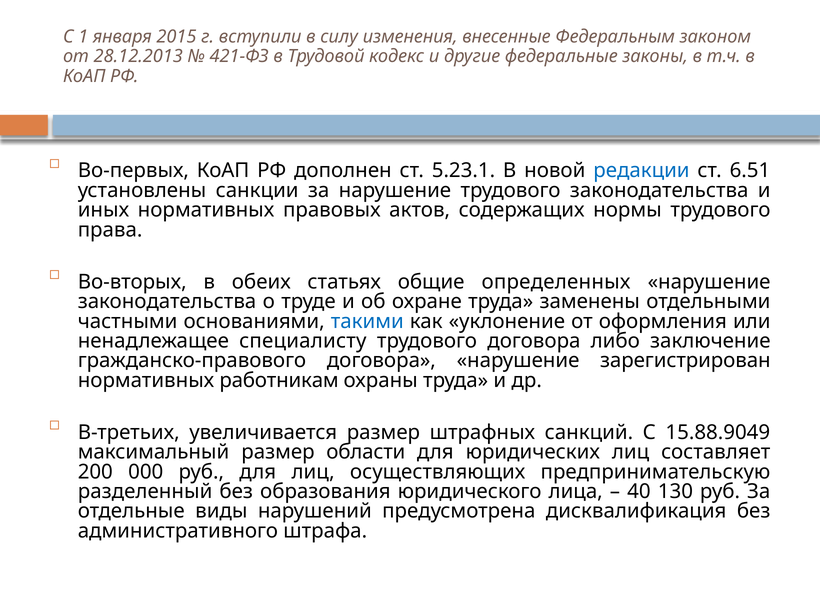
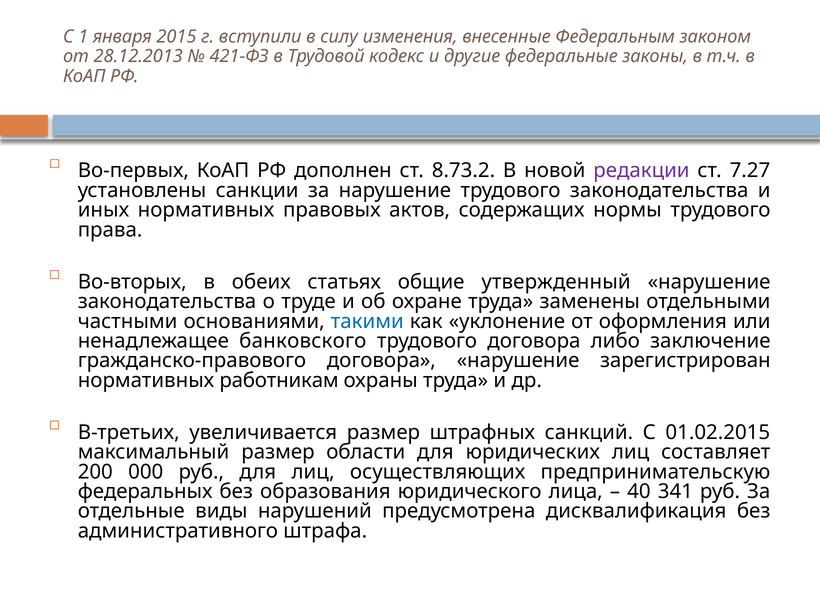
5.23.1: 5.23.1 -> 8.73.2
редакции colour: blue -> purple
6.51: 6.51 -> 7.27
определенных: определенных -> утвержденный
специалисту: специалисту -> банковского
15.88.9049: 15.88.9049 -> 01.02.2015
разделенный: разделенный -> федеральных
130: 130 -> 341
